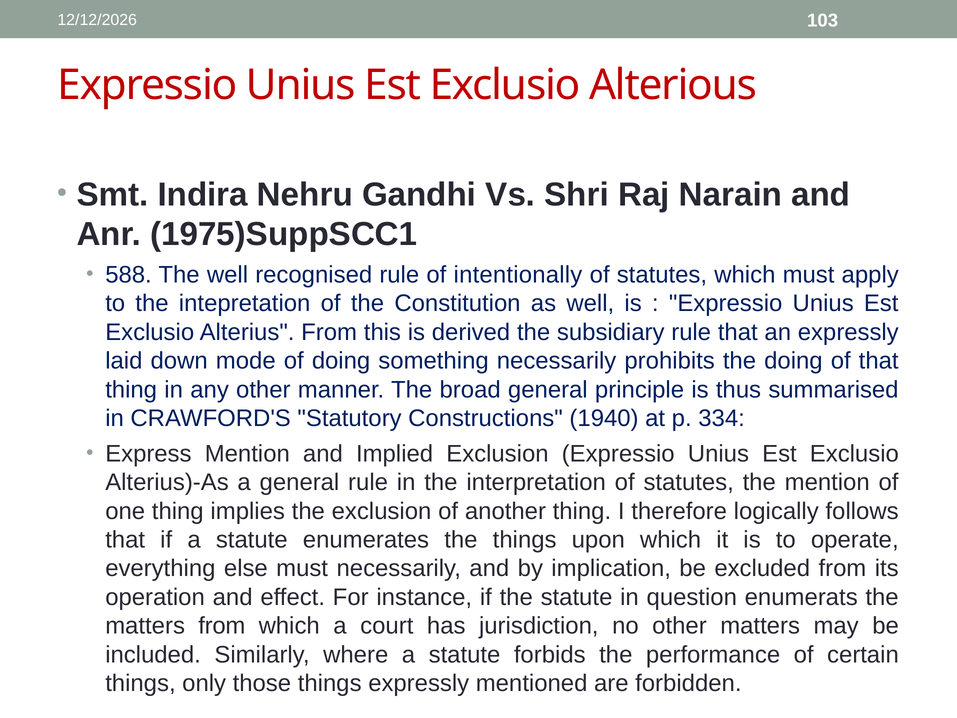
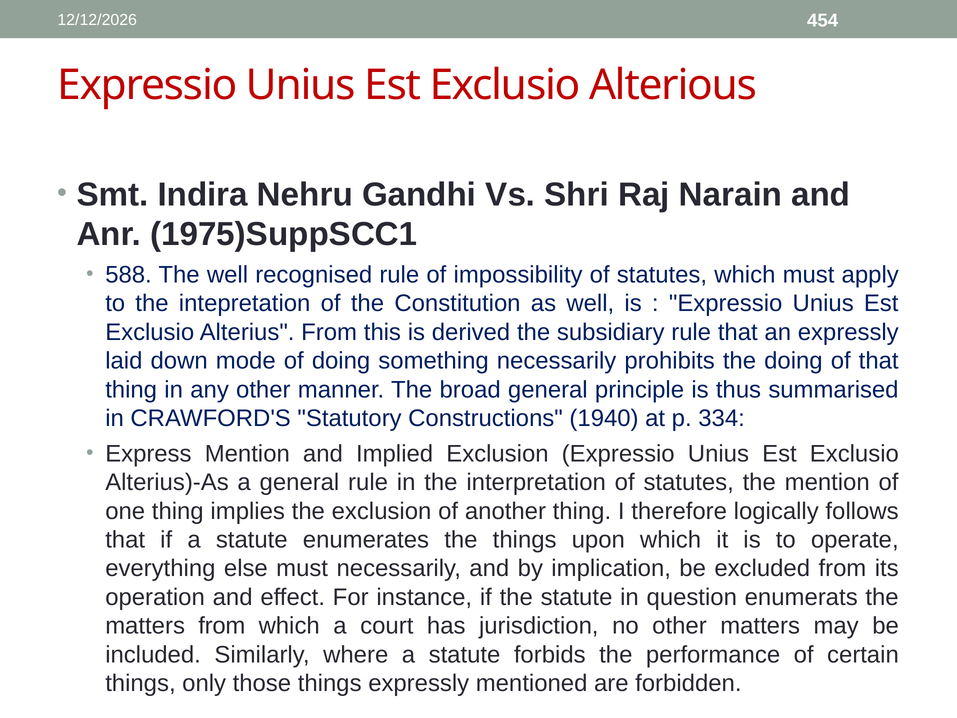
103: 103 -> 454
intentionally: intentionally -> impossibility
